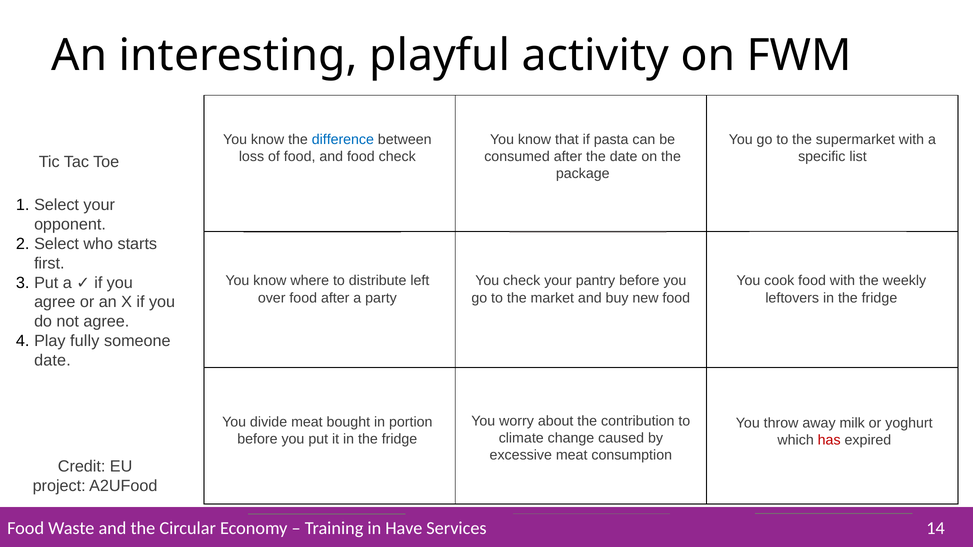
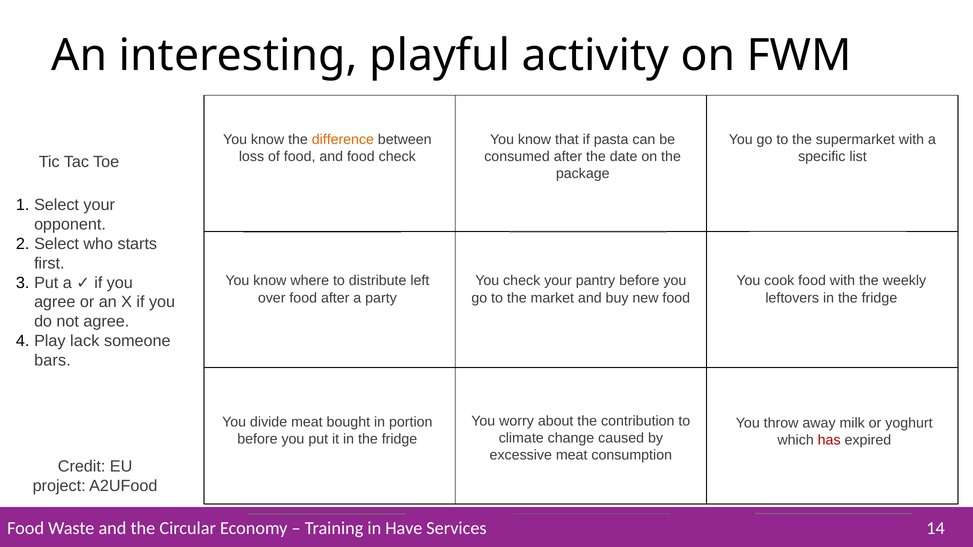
difference colour: blue -> orange
fully: fully -> lack
date at (52, 361): date -> bars
